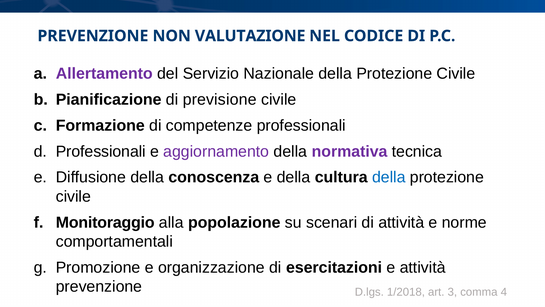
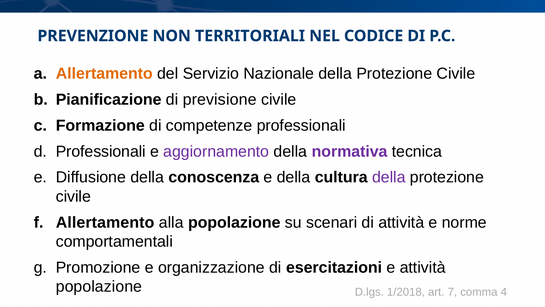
VALUTAZIONE: VALUTAZIONE -> TERRITORIALI
Allertamento at (104, 73) colour: purple -> orange
della at (389, 177) colour: blue -> purple
Monitoraggio at (105, 222): Monitoraggio -> Allertamento
prevenzione at (99, 286): prevenzione -> popolazione
3: 3 -> 7
